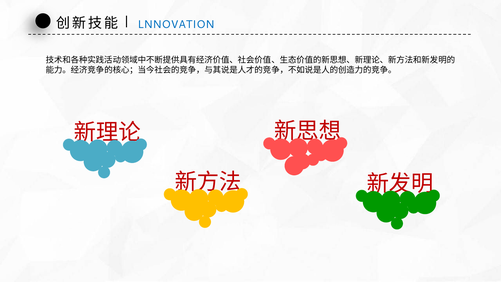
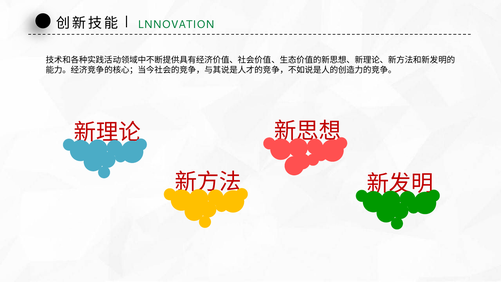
LNNOVATION colour: blue -> green
